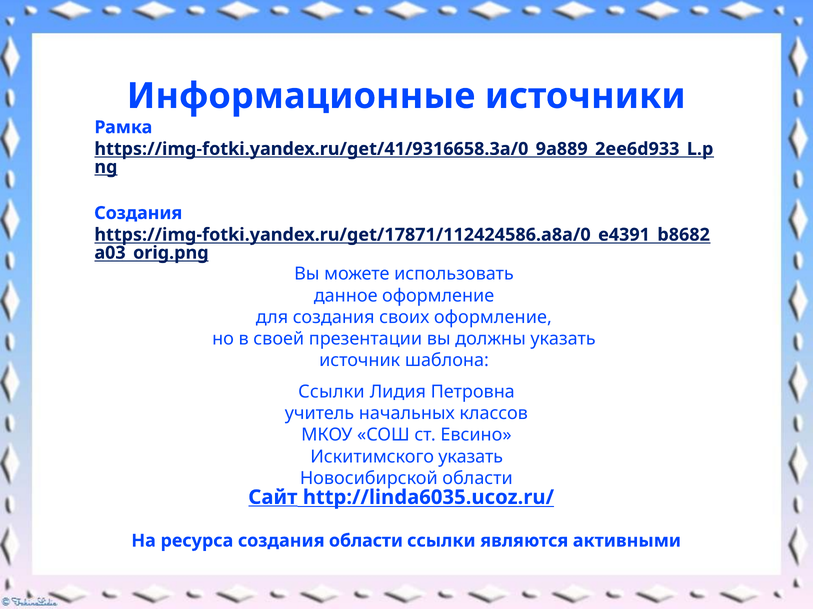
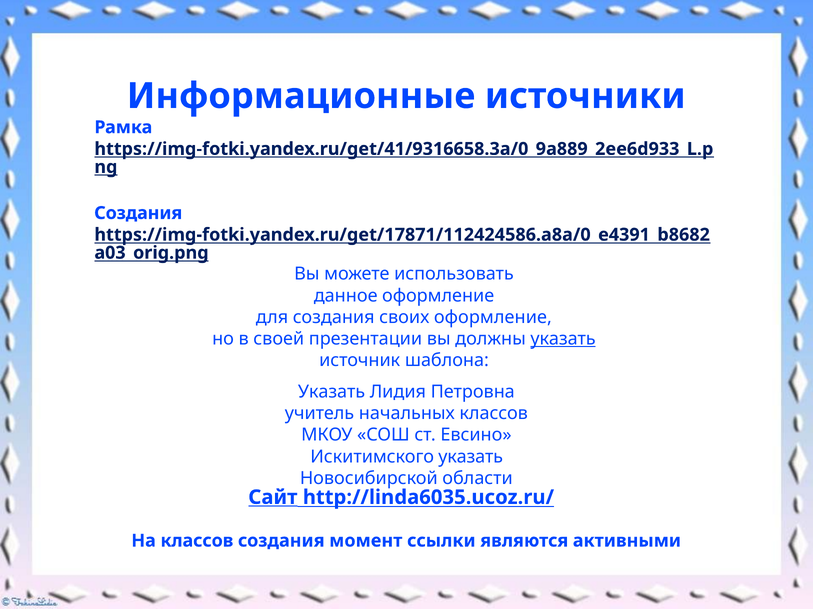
указать at (563, 339) underline: none -> present
Ссылки at (331, 392): Ссылки -> Указать
На ресурса: ресурса -> классов
создания области: области -> момент
